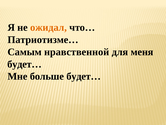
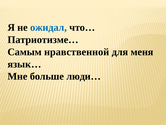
ожидал colour: orange -> blue
будет… at (24, 64): будет… -> язык…
больше будет…: будет… -> люди…
